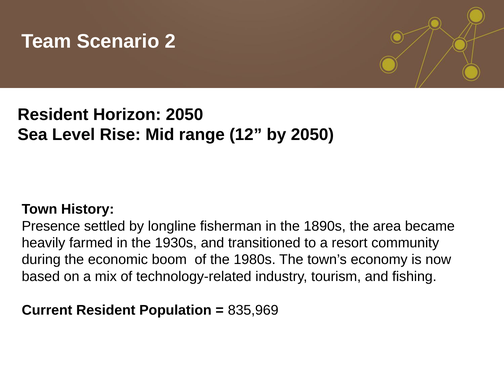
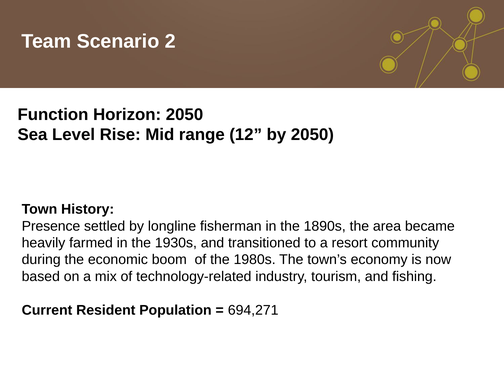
Resident at (53, 115): Resident -> Function
835,969: 835,969 -> 694,271
